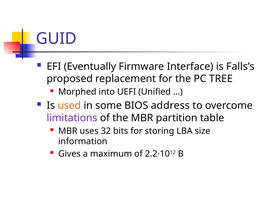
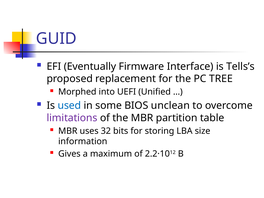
Falls’s: Falls’s -> Tells’s
used colour: orange -> blue
address: address -> unclean
